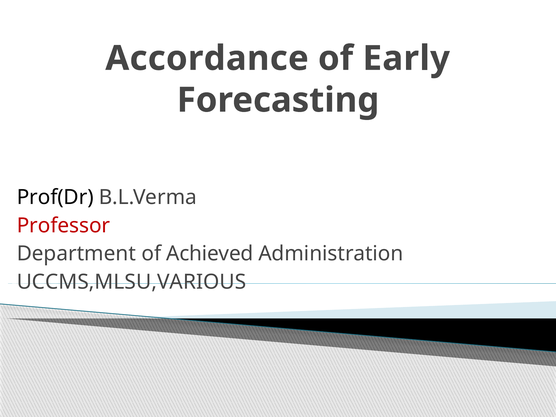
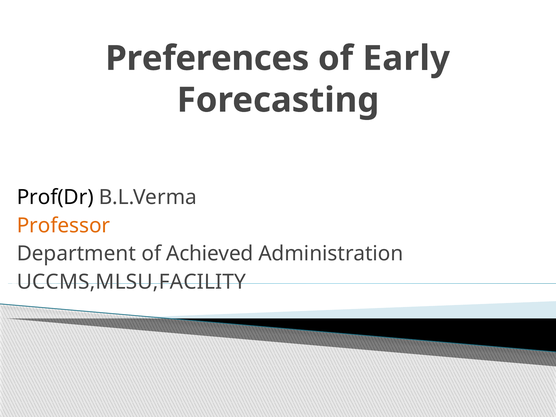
Accordance: Accordance -> Preferences
Professor colour: red -> orange
UCCMS,MLSU,VARIOUS: UCCMS,MLSU,VARIOUS -> UCCMS,MLSU,FACILITY
